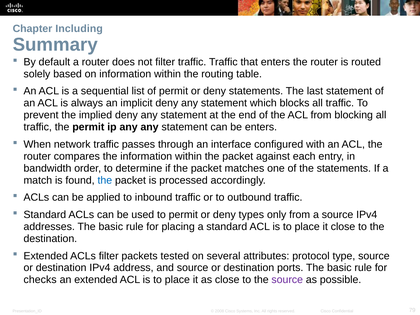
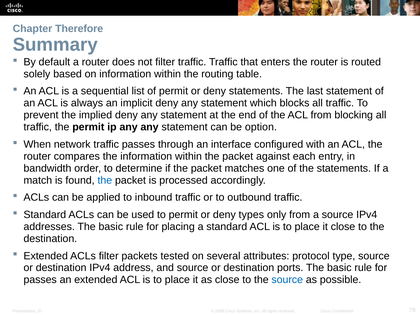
Including: Including -> Therefore
be enters: enters -> option
checks at (40, 280): checks -> passes
source at (287, 280) colour: purple -> blue
